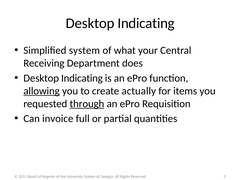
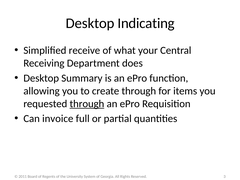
Simplified system: system -> receive
Indicating at (82, 78): Indicating -> Summary
allowing underline: present -> none
create actually: actually -> through
